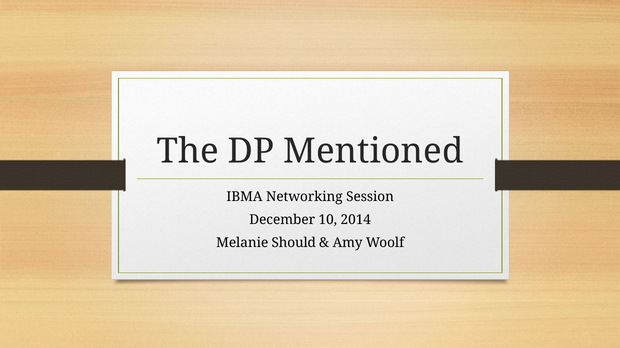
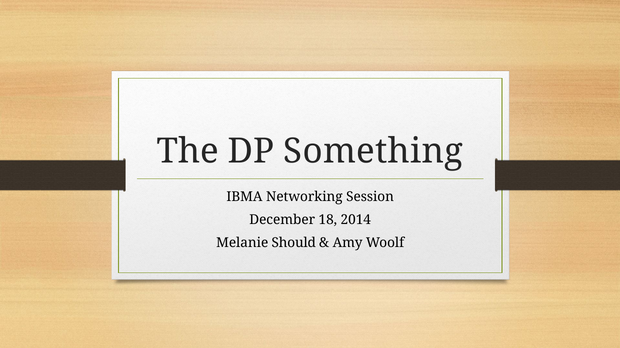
Mentioned: Mentioned -> Something
10: 10 -> 18
